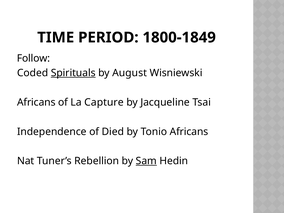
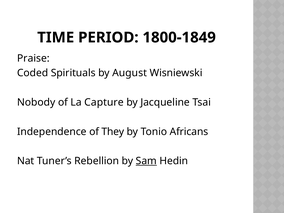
Follow: Follow -> Praise
Spirituals underline: present -> none
Africans at (36, 102): Africans -> Nobody
Died: Died -> They
